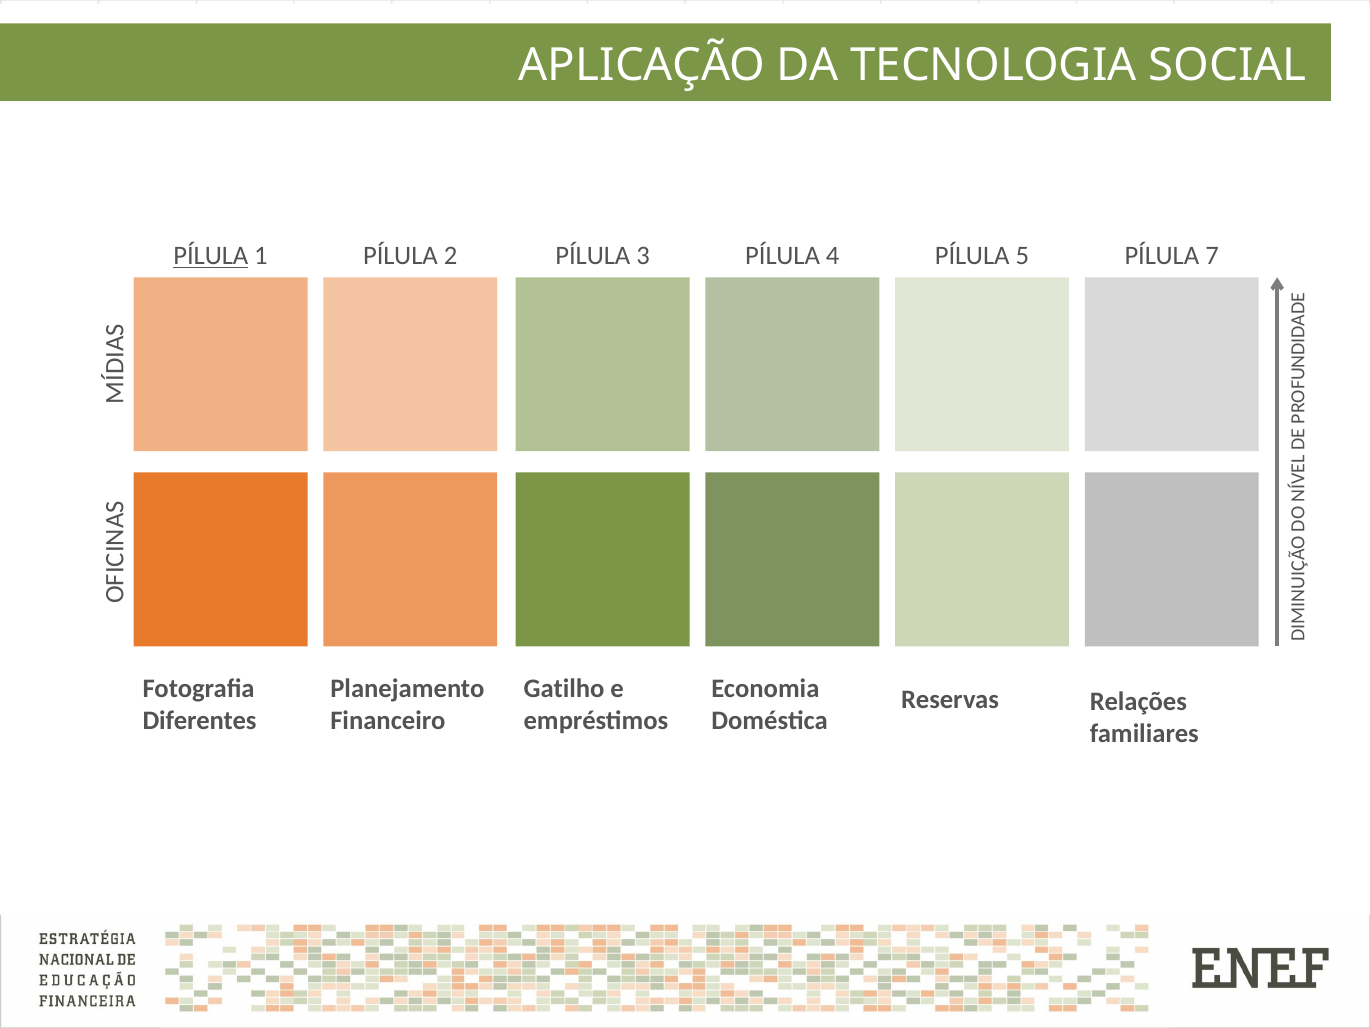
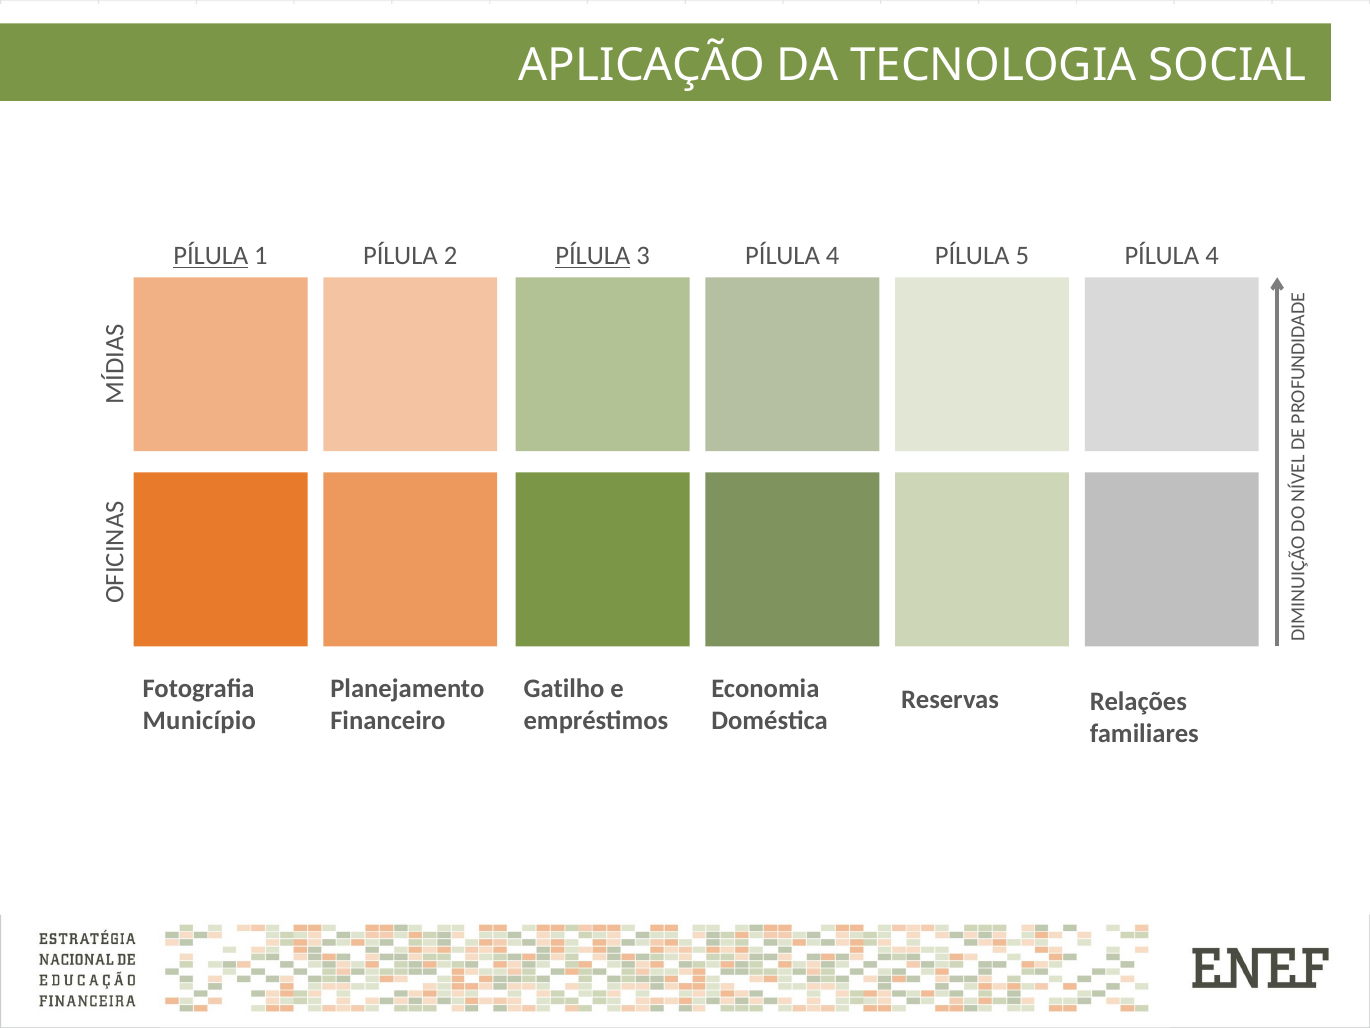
PÍLULA at (593, 256) underline: none -> present
5 PÍLULA 7: 7 -> 4
Diferentes: Diferentes -> Município
